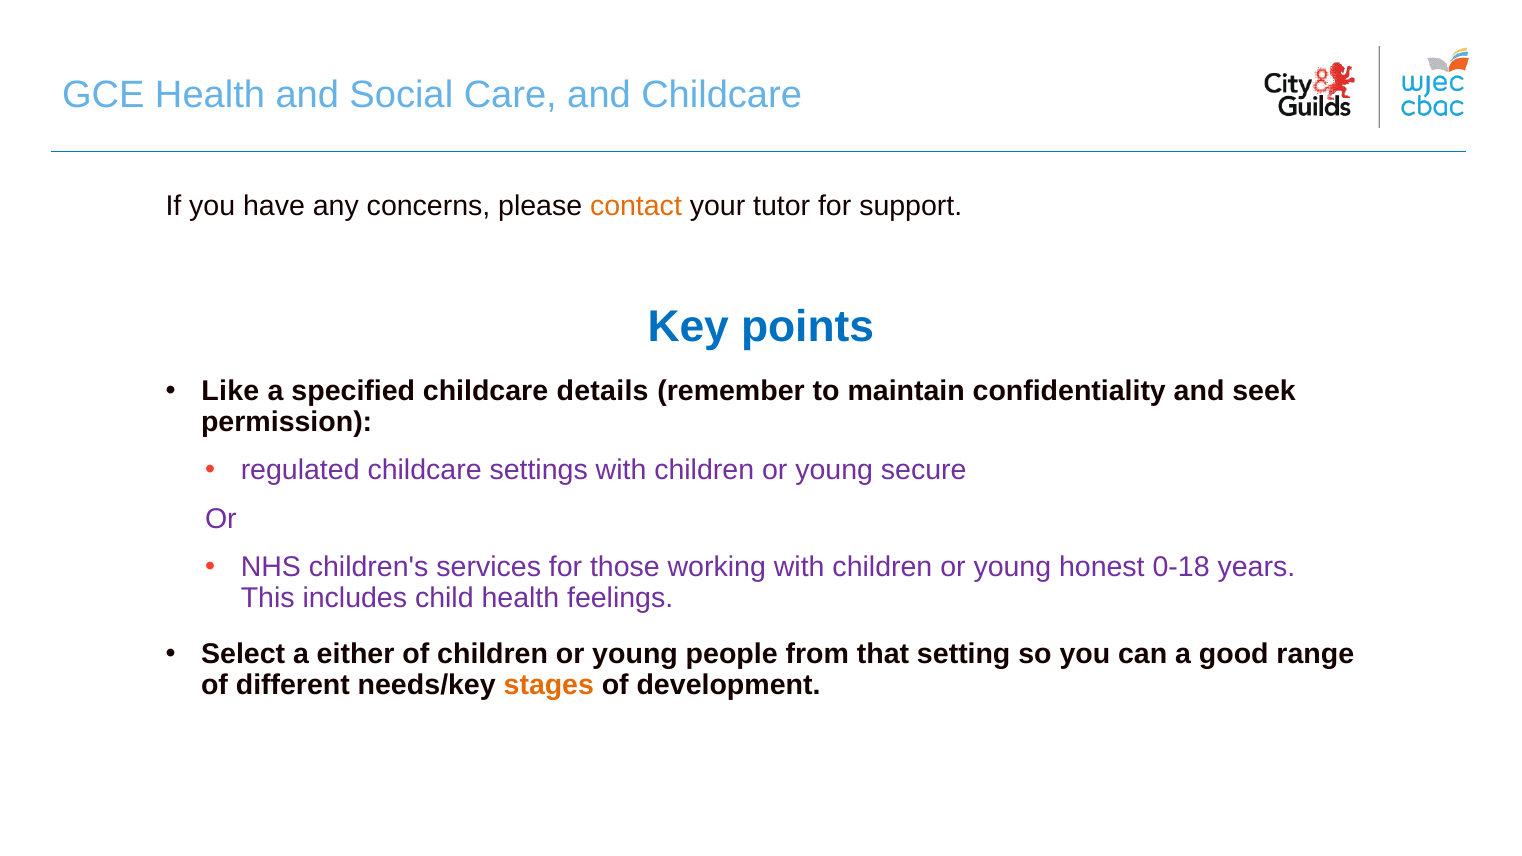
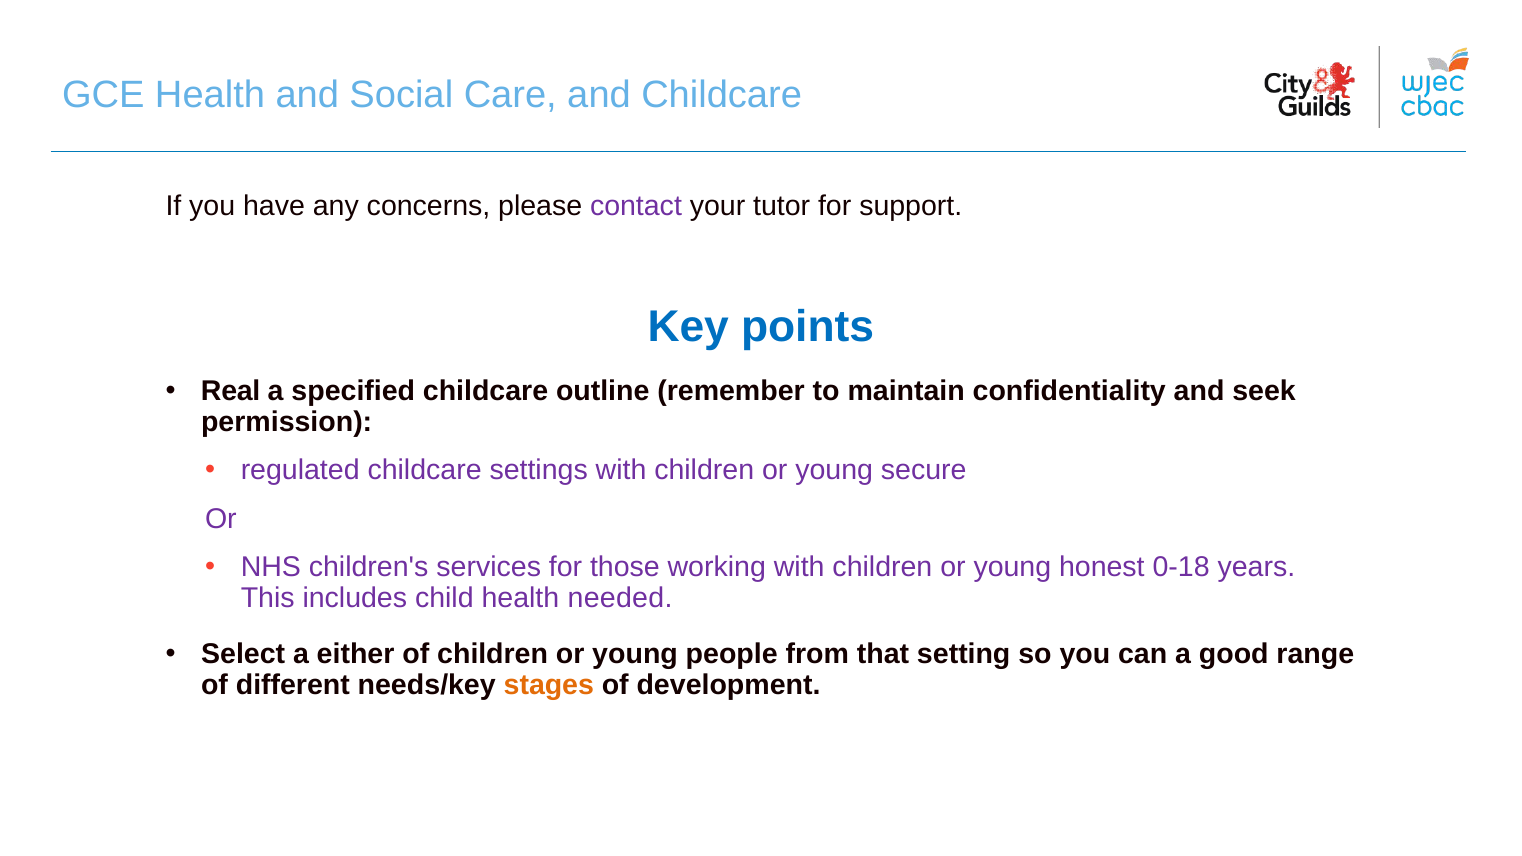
contact colour: orange -> purple
Like: Like -> Real
details: details -> outline
feelings: feelings -> needed
